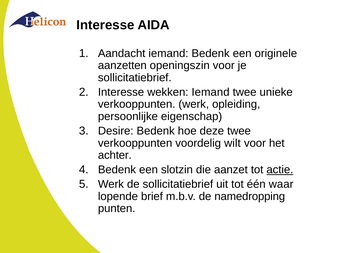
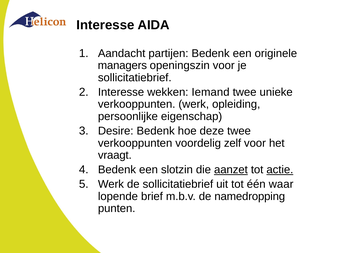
Aandacht iemand: iemand -> partijen
aanzetten: aanzetten -> managers
wilt: wilt -> zelf
achter: achter -> vraagt
aanzet underline: none -> present
